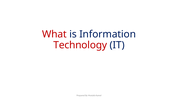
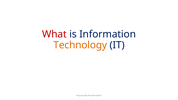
Technology colour: red -> orange
